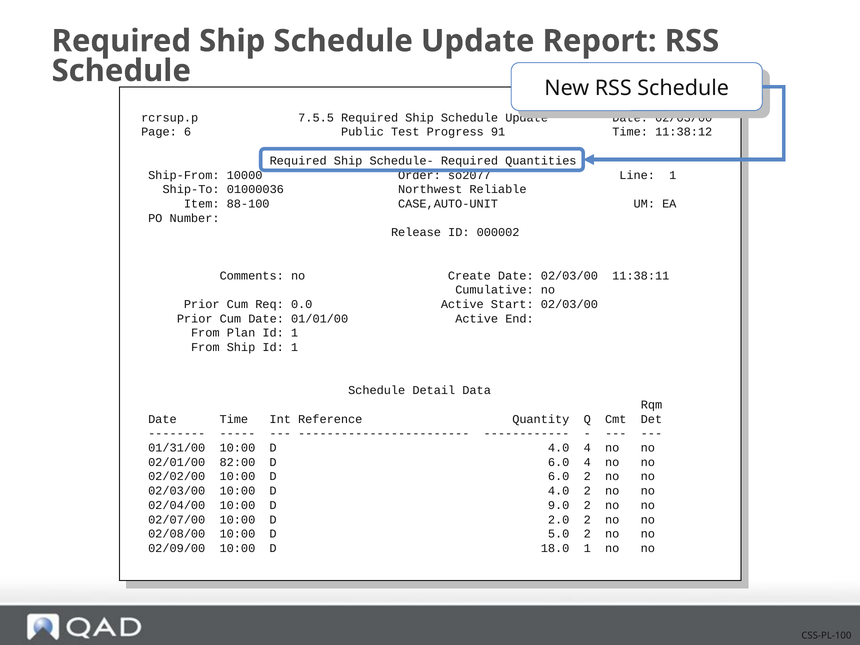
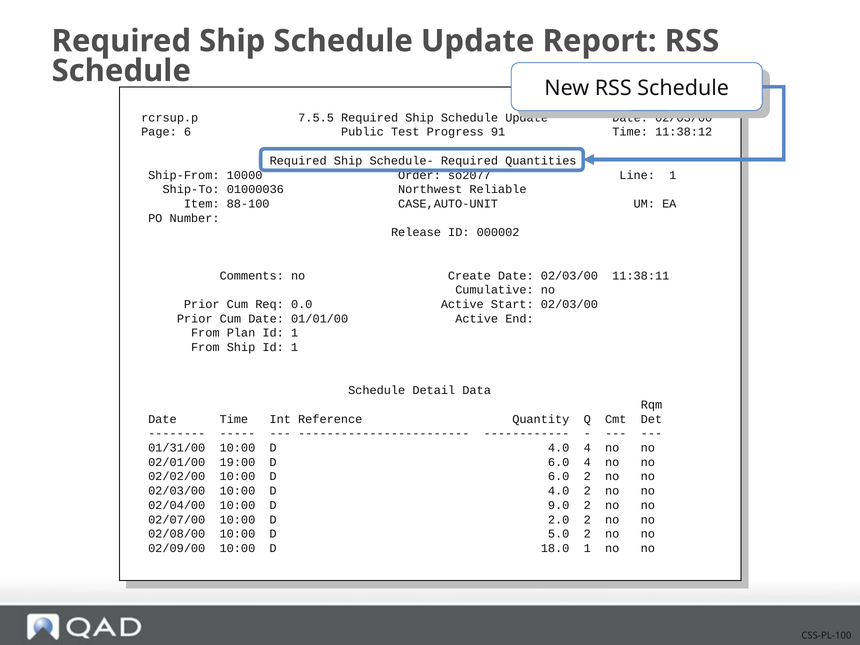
82:00: 82:00 -> 19:00
